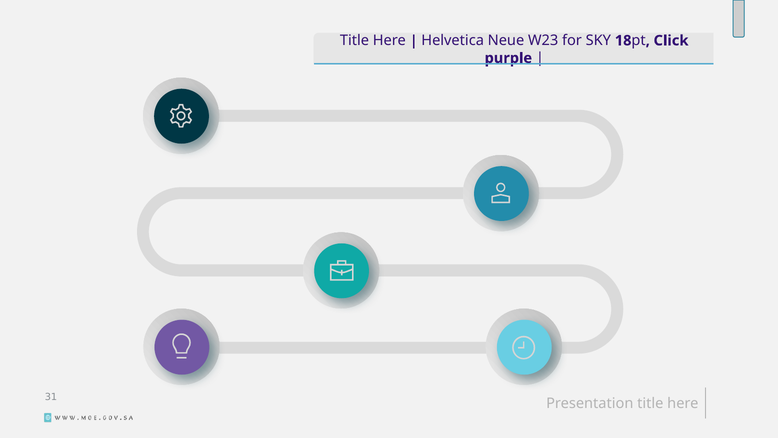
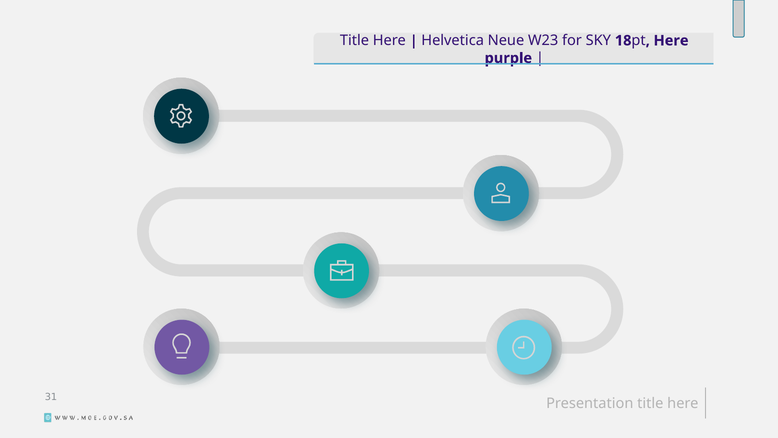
Click at (671, 41): Click -> Here
